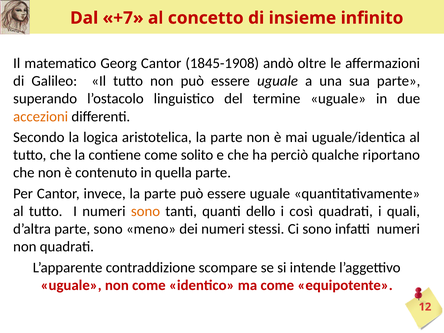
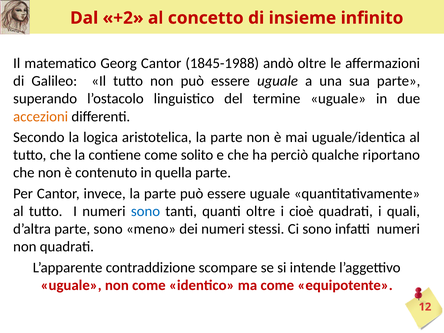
+7: +7 -> +2
1845-1908: 1845-1908 -> 1845-1988
sono at (146, 211) colour: orange -> blue
quanti dello: dello -> oltre
così: così -> cioè
